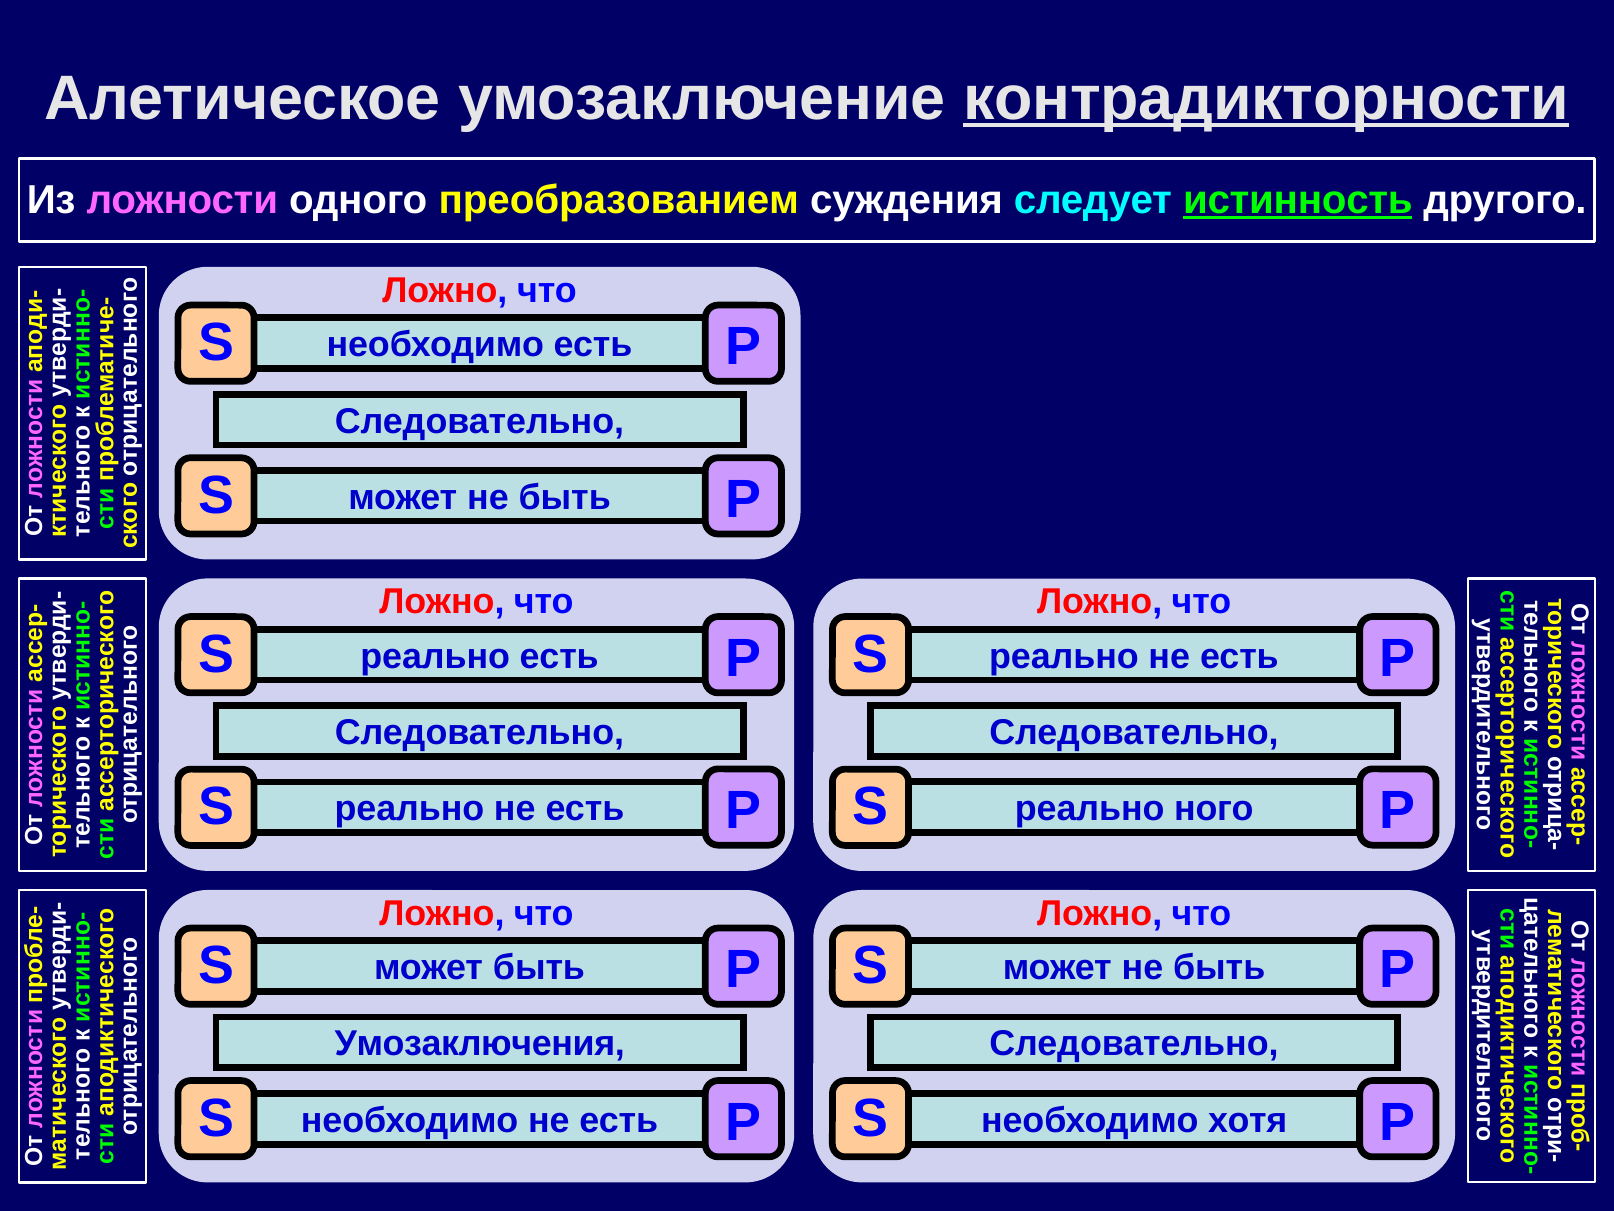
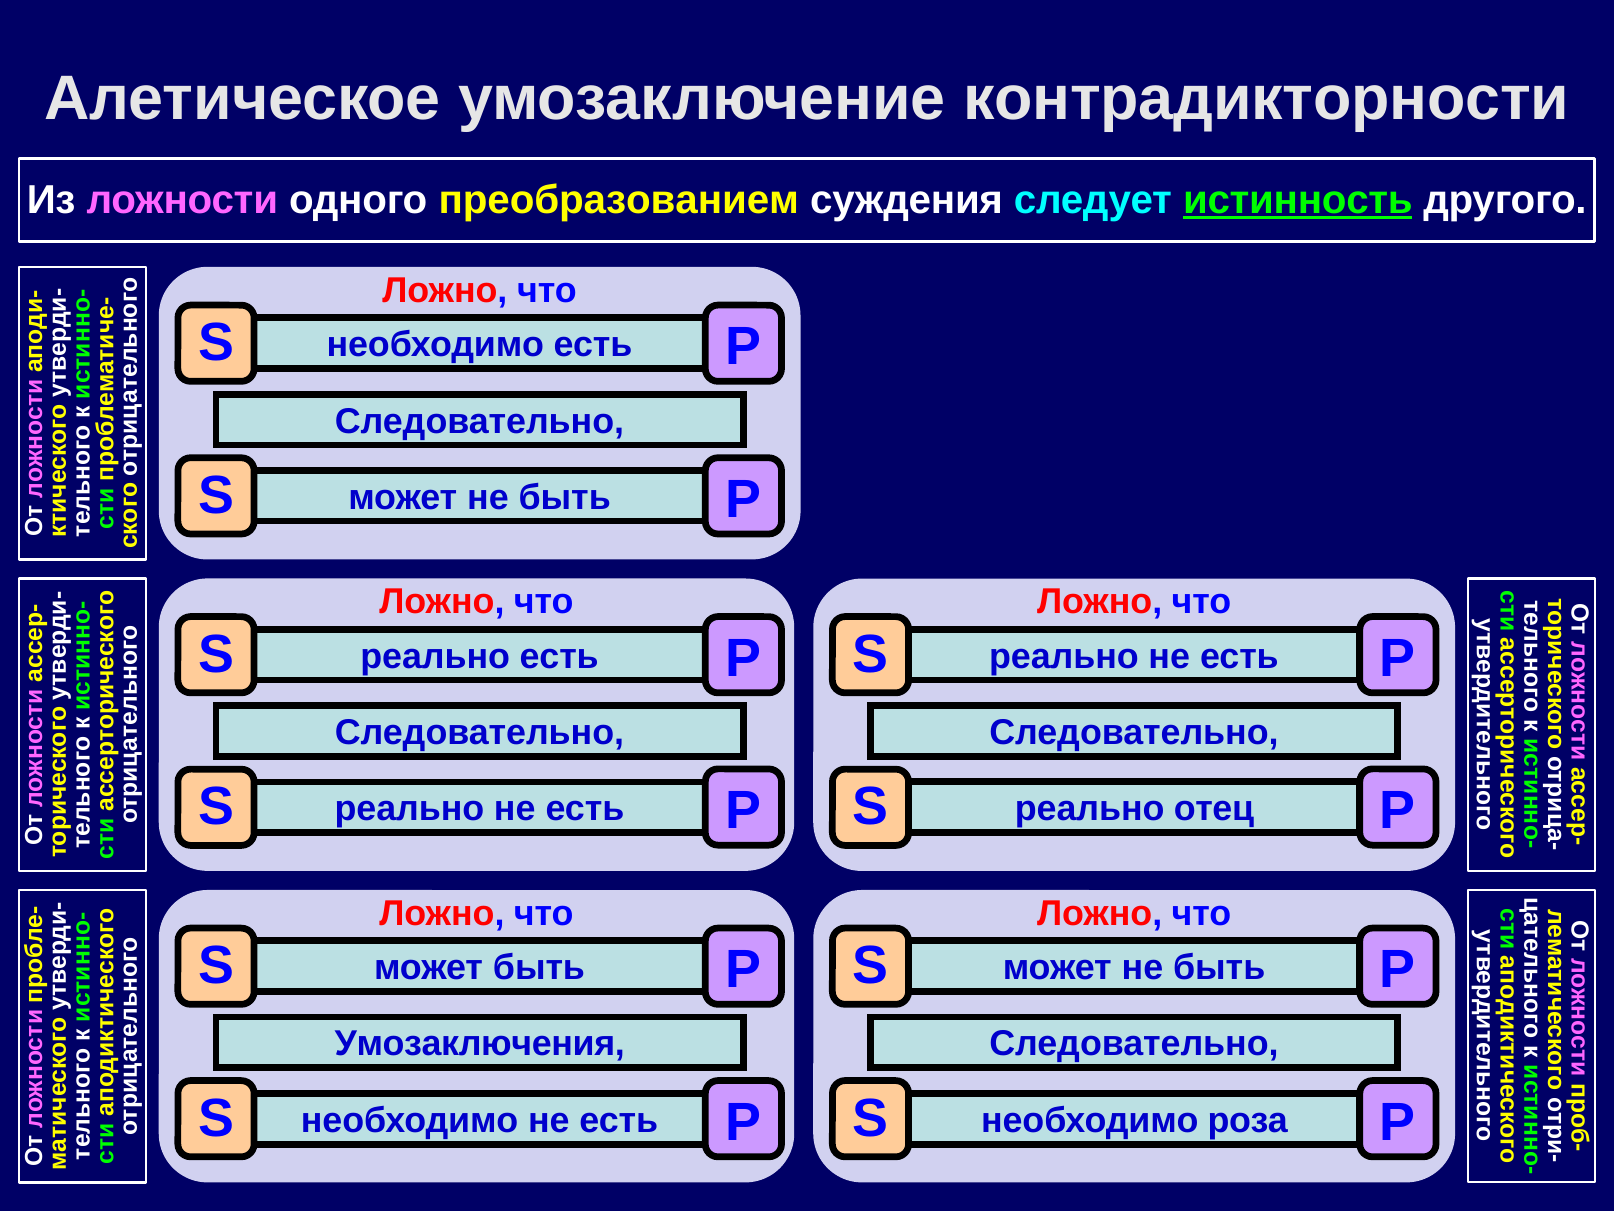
контрадикторности underline: present -> none
ного: ного -> отец
хотя: хотя -> роза
